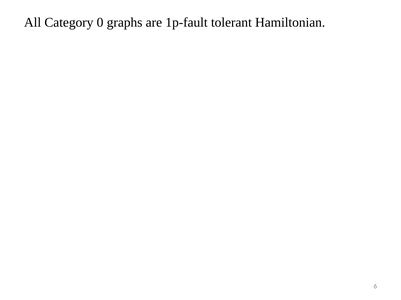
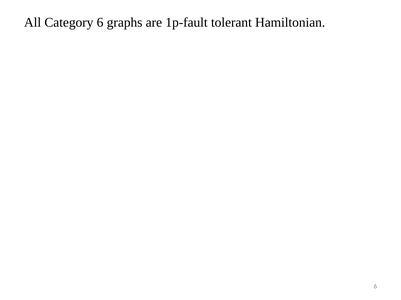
Category 0: 0 -> 6
